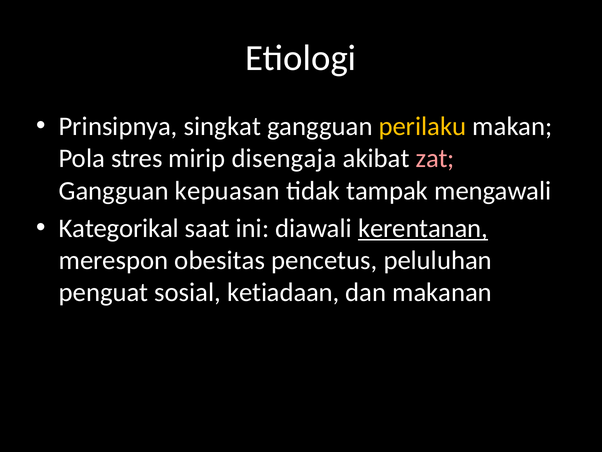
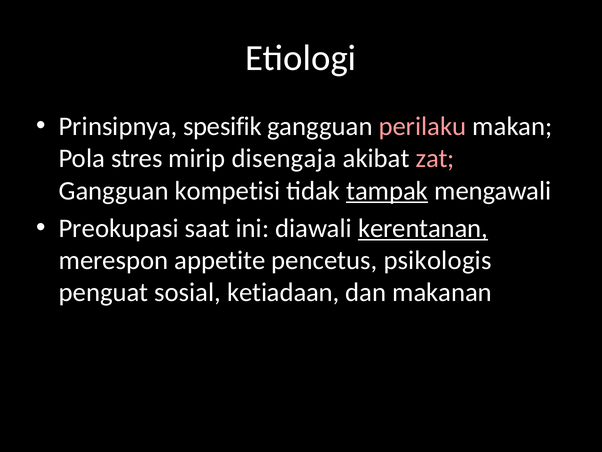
singkat: singkat -> spesifik
perilaku colour: yellow -> pink
kepuasan: kepuasan -> kompetisi
tampak underline: none -> present
Kategorikal: Kategorikal -> Preokupasi
obesitas: obesitas -> appetite
peluluhan: peluluhan -> psikologis
